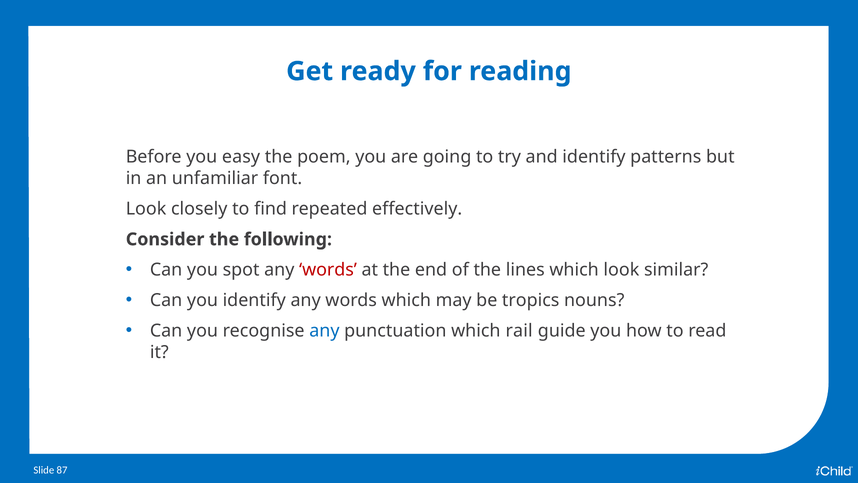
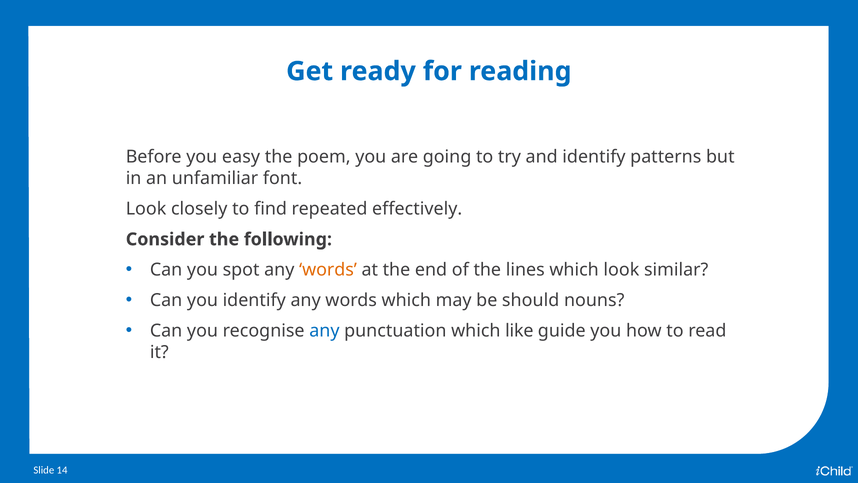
words at (328, 270) colour: red -> orange
tropics: tropics -> should
rail: rail -> like
87: 87 -> 14
